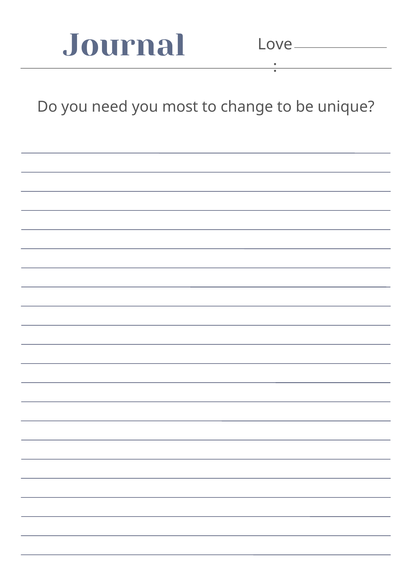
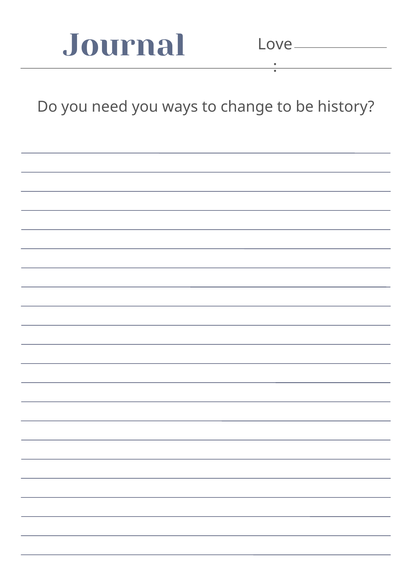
most: most -> ways
unique: unique -> history
